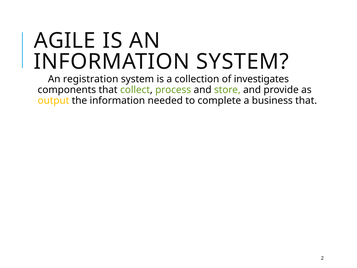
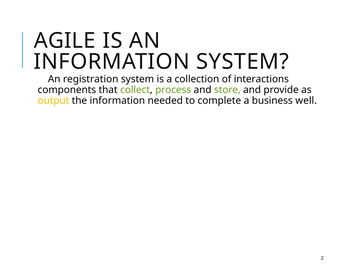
investigates: investigates -> interactions
business that: that -> well
